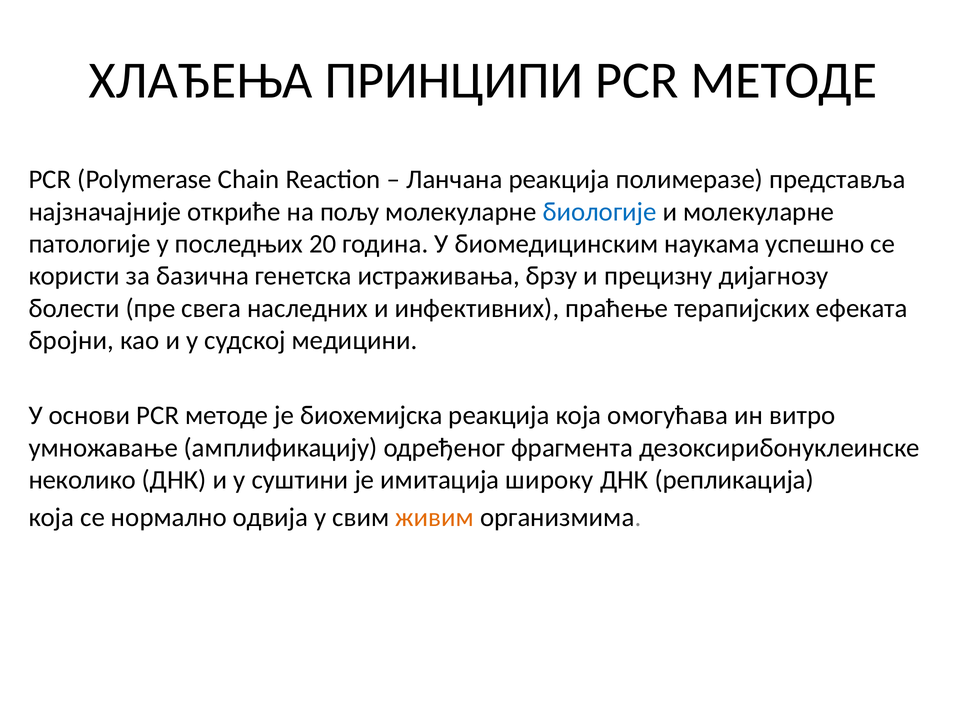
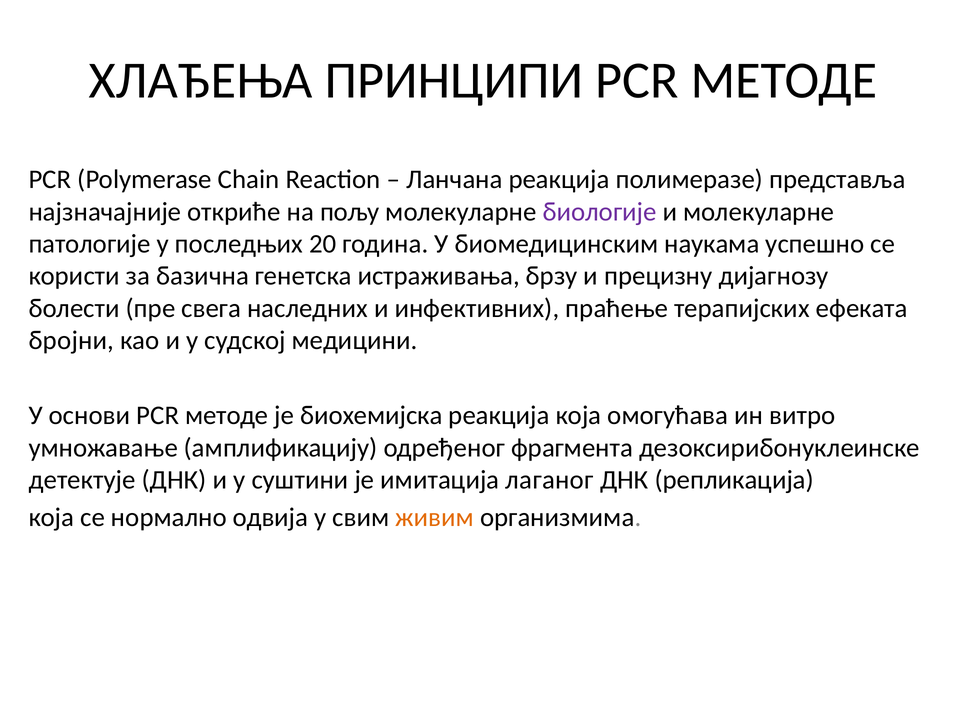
биологије colour: blue -> purple
неколико: неколико -> детектује
широку: широку -> лаганог
